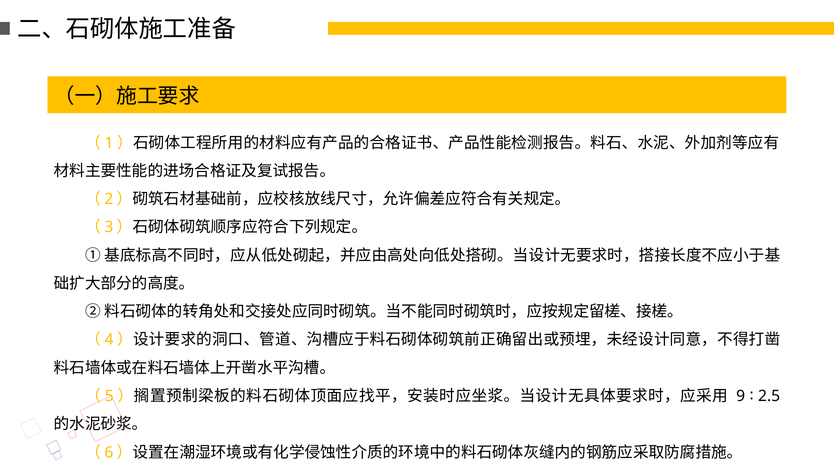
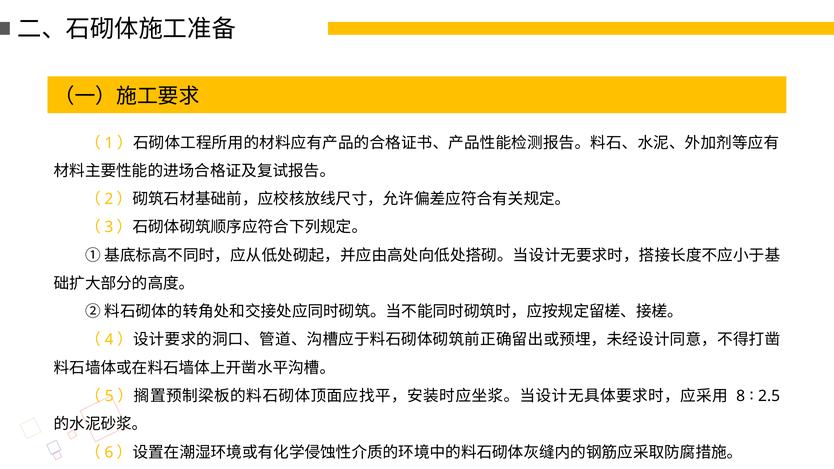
9: 9 -> 8
